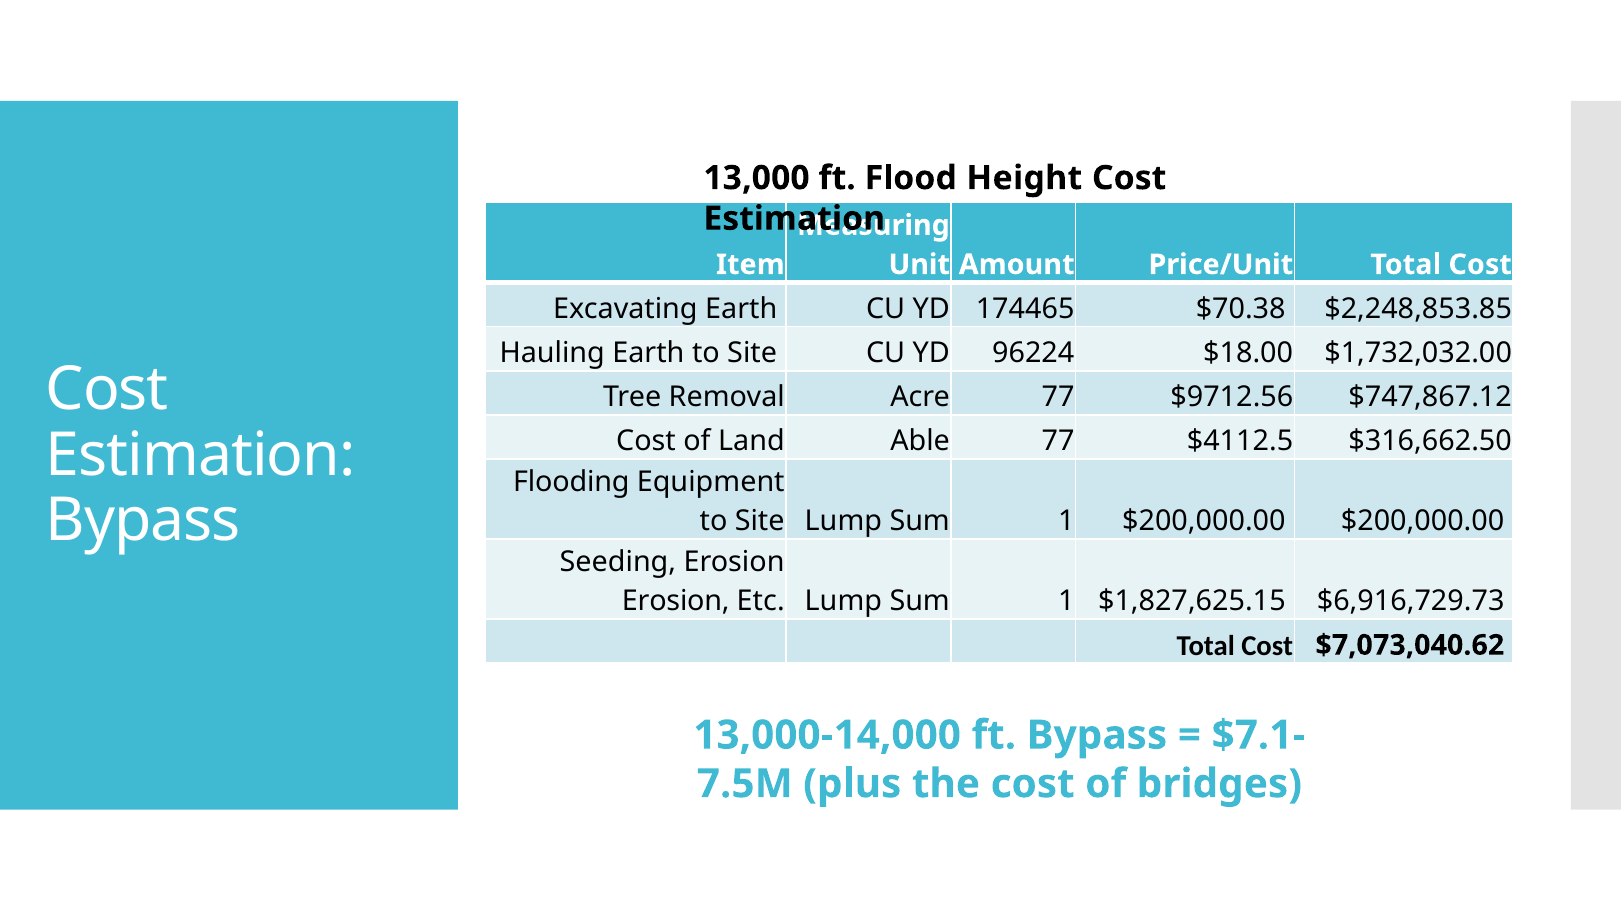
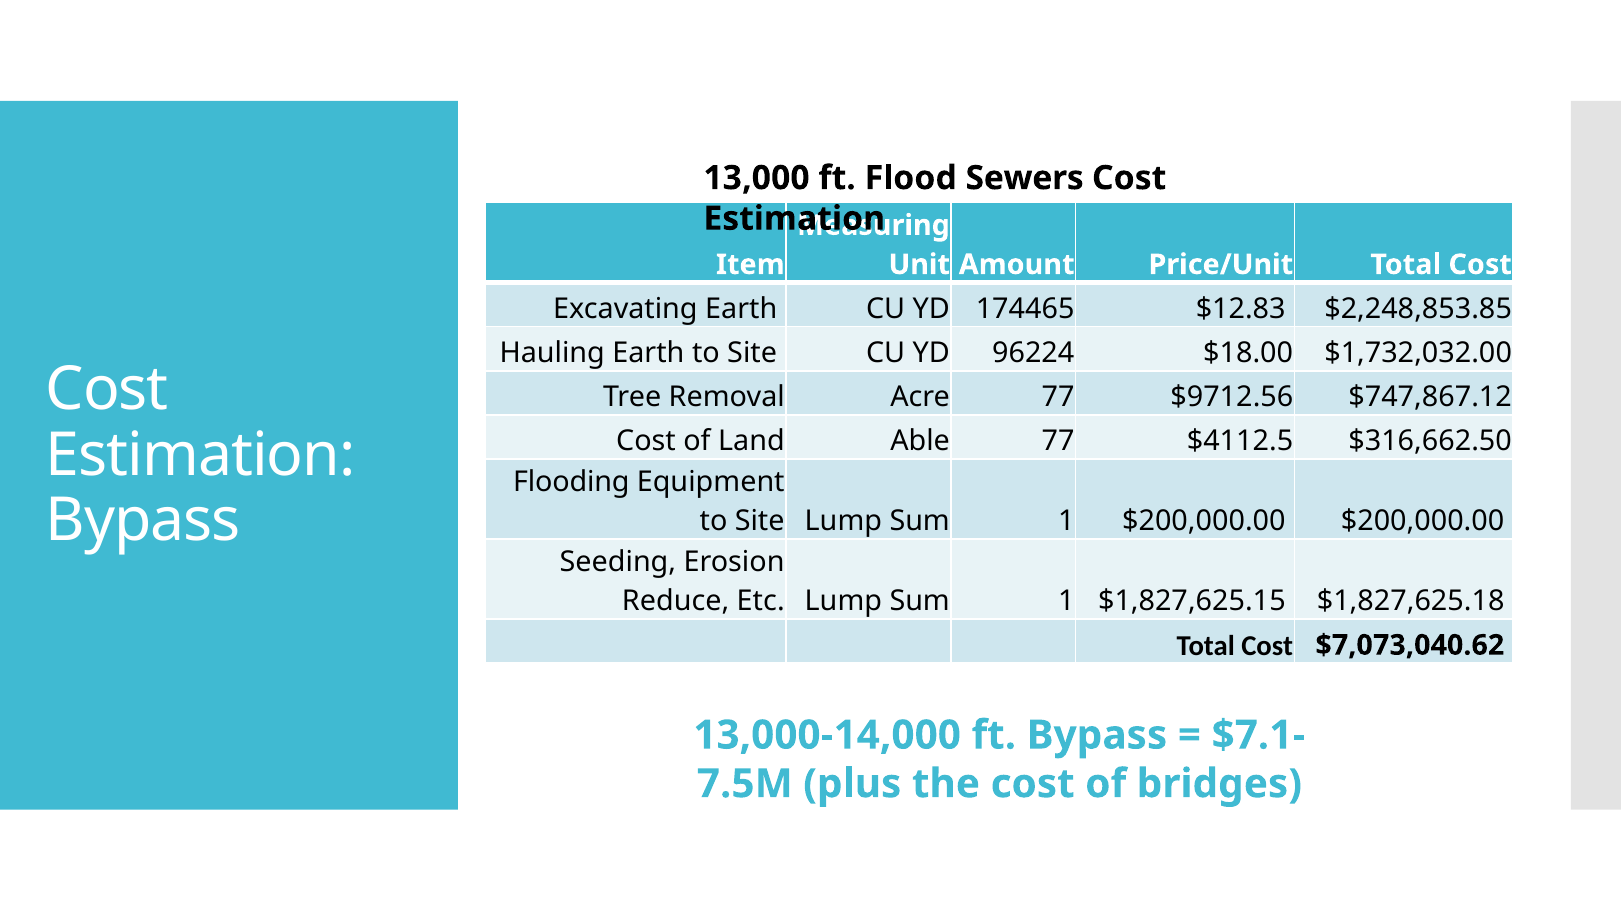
Height: Height -> Sewers
$70.38: $70.38 -> $12.83
Erosion at (676, 601): Erosion -> Reduce
$6,916,729.73: $6,916,729.73 -> $1,827,625.18
